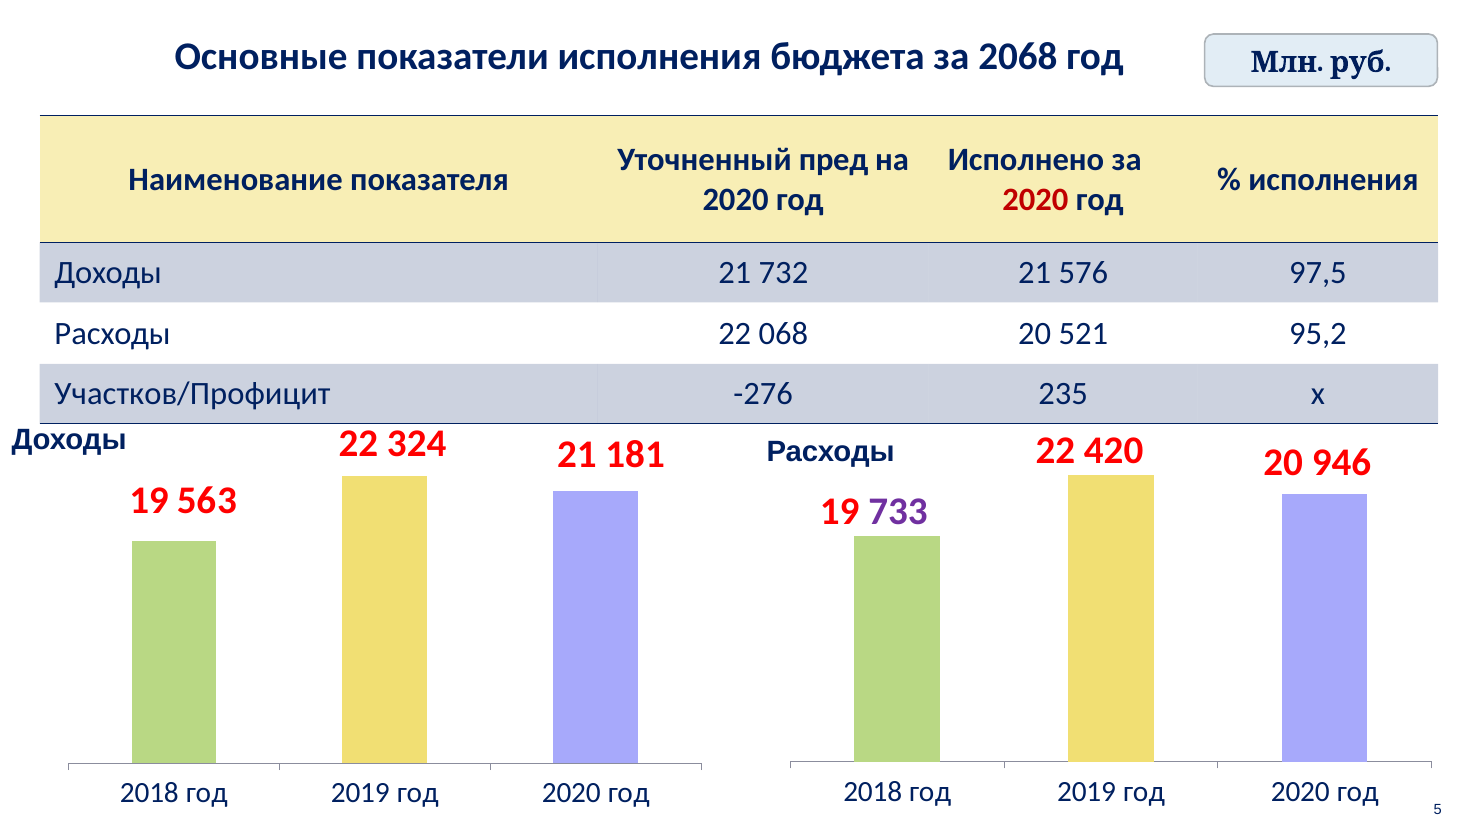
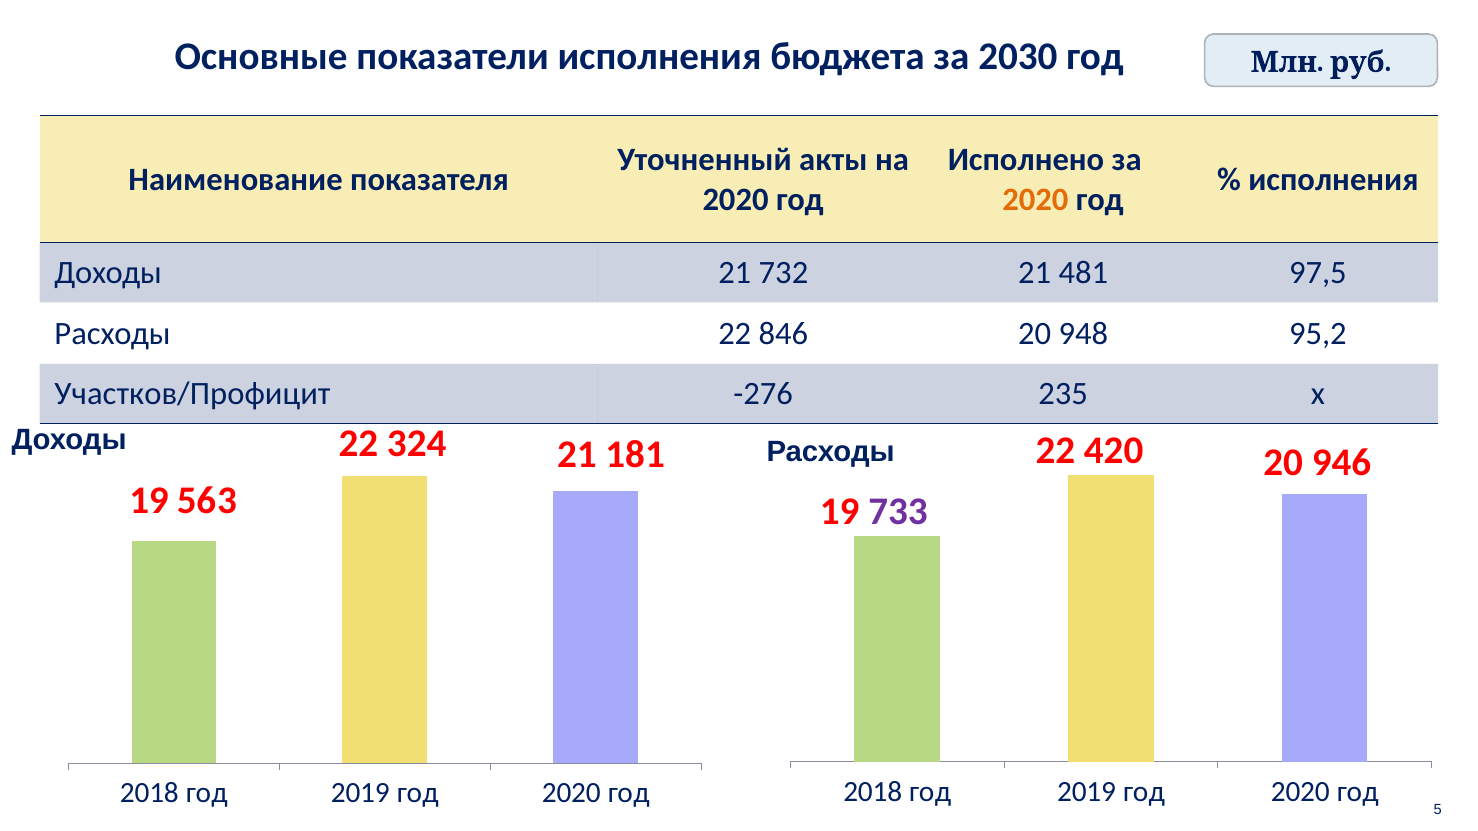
2068: 2068 -> 2030
пред: пред -> акты
2020 at (1035, 199) colour: red -> orange
576: 576 -> 481
068: 068 -> 846
521: 521 -> 948
